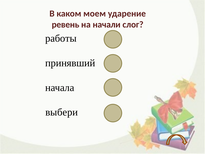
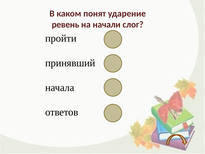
моем: моем -> понят
работы: работы -> пройти
выбери: выбери -> ответов
